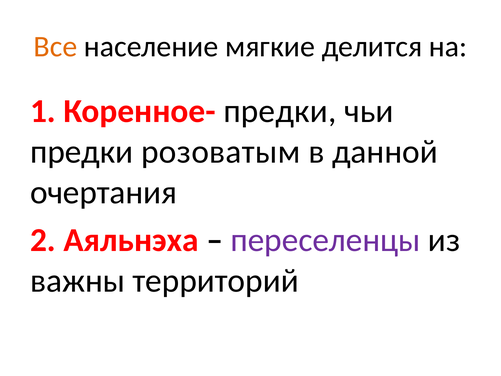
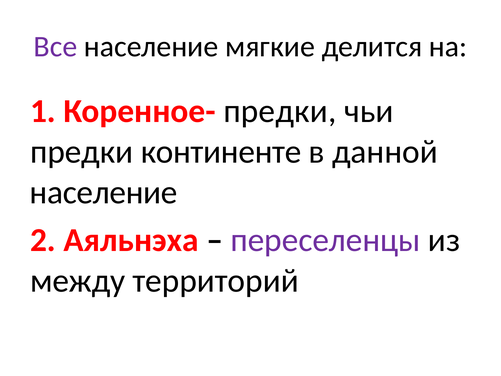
Все colour: orange -> purple
розоватым: розоватым -> континенте
очертания at (103, 192): очертания -> население
важны: важны -> между
